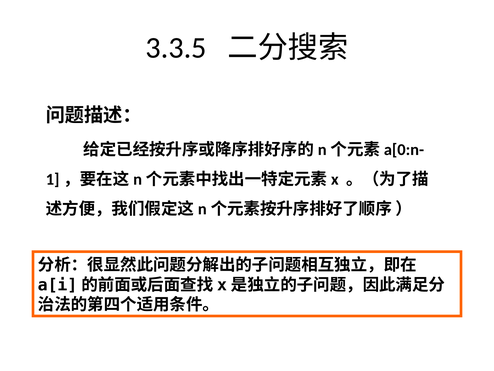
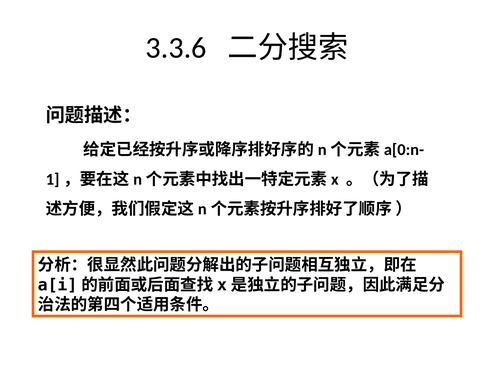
3.3.5: 3.3.5 -> 3.3.6
